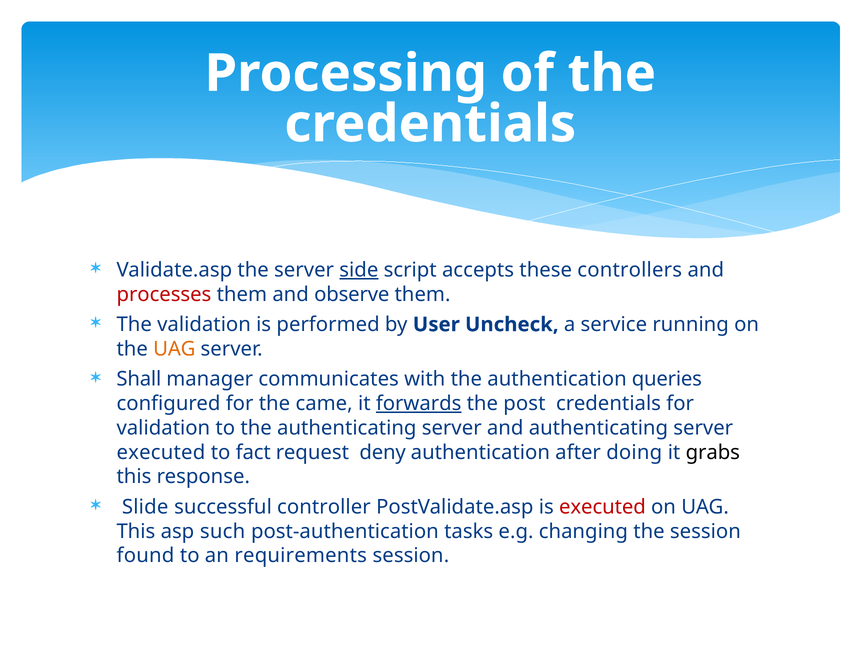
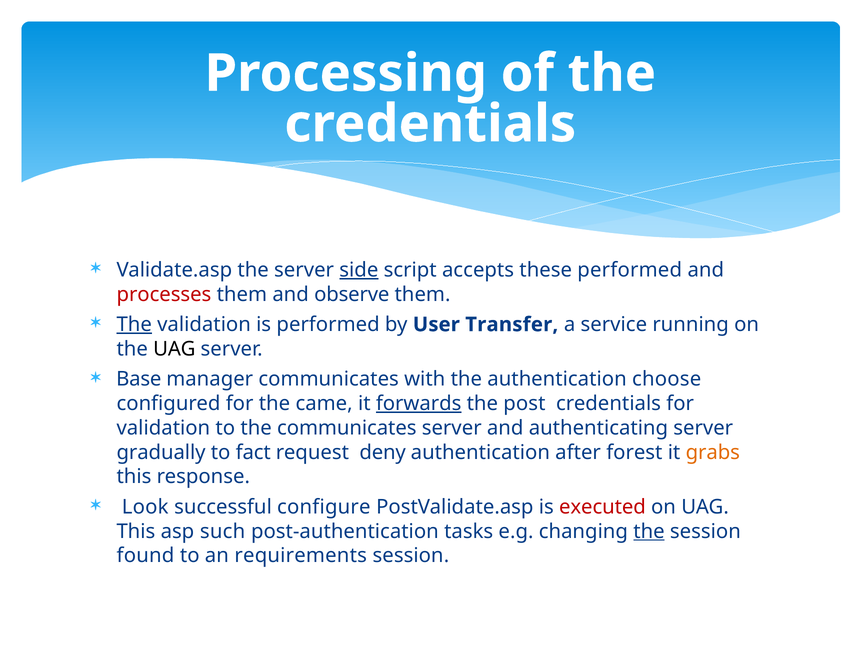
these controllers: controllers -> performed
The at (134, 324) underline: none -> present
Uncheck: Uncheck -> Transfer
UAG at (174, 349) colour: orange -> black
Shall: Shall -> Base
queries: queries -> choose
the authenticating: authenticating -> communicates
executed at (161, 452): executed -> gradually
doing: doing -> forest
grabs colour: black -> orange
Slide: Slide -> Look
controller: controller -> configure
the at (649, 531) underline: none -> present
